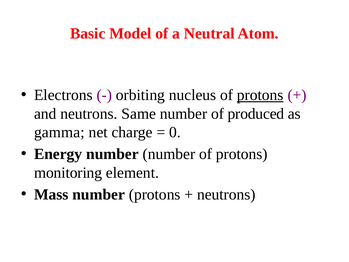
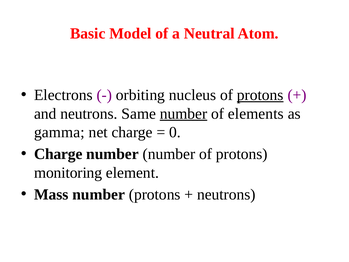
number at (184, 114) underline: none -> present
produced: produced -> elements
Energy at (58, 154): Energy -> Charge
